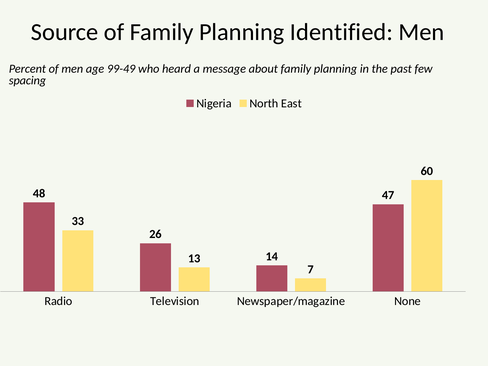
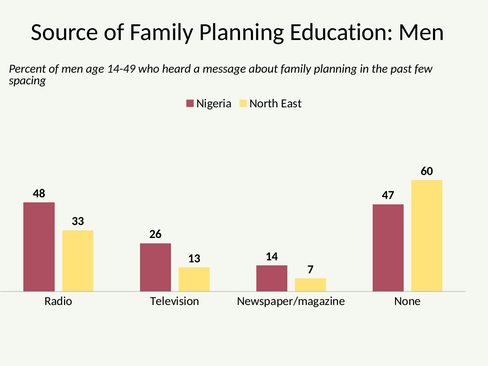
Identified: Identified -> Education
99-49: 99-49 -> 14-49
